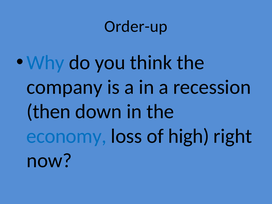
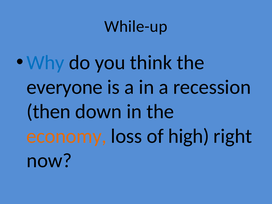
Order-up: Order-up -> While-up
company: company -> everyone
economy colour: blue -> orange
